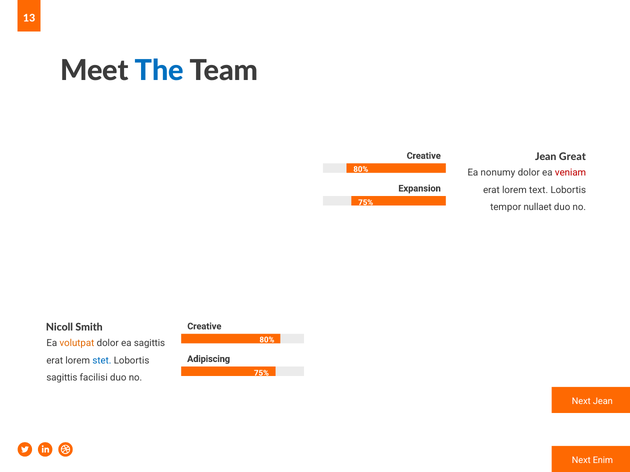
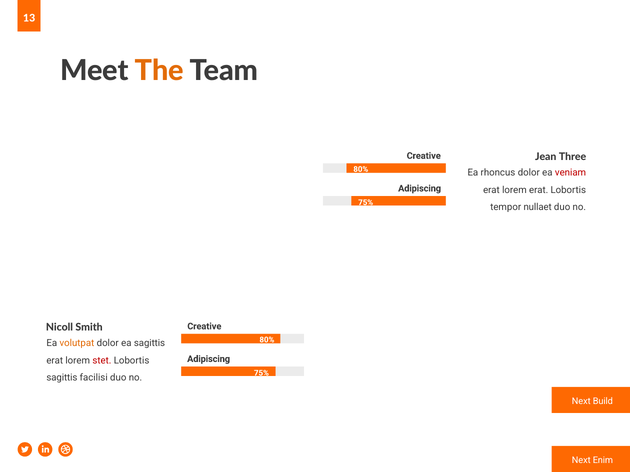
The colour: blue -> orange
Great: Great -> Three
nonumy: nonumy -> rhoncus
Expansion at (420, 189): Expansion -> Adipiscing
lorem text: text -> erat
stet colour: blue -> red
Next Jean: Jean -> Build
